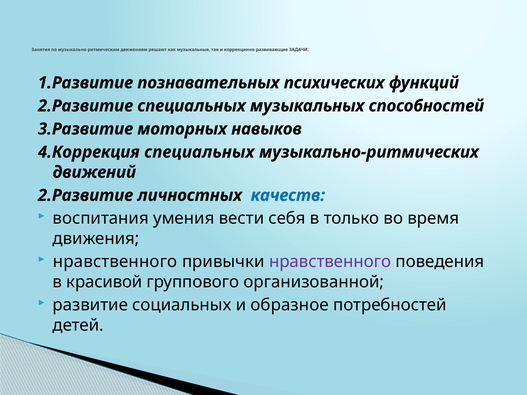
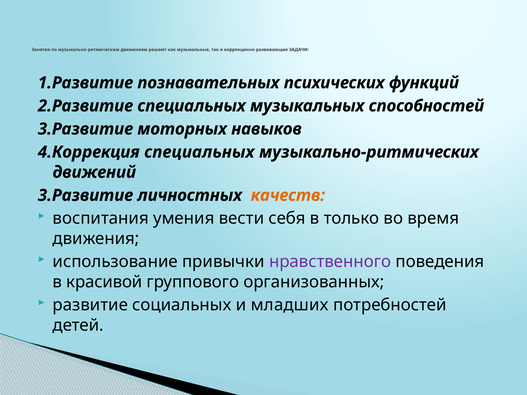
2.Развитие at (85, 195): 2.Развитие -> 3.Развитие
качеств colour: blue -> orange
нравственного at (115, 262): нравственного -> использование
организованной: организованной -> организованных
образное: образное -> младших
